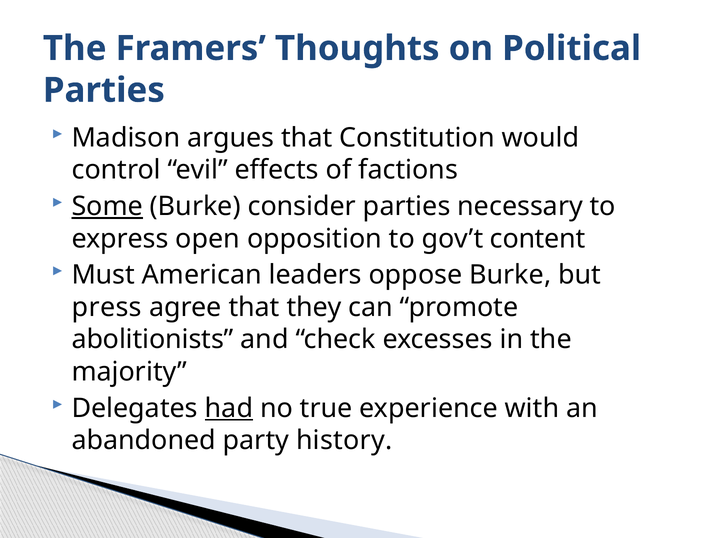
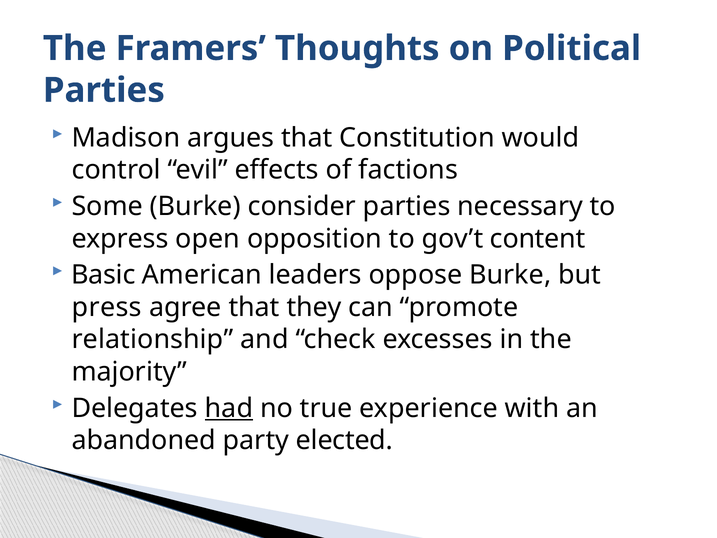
Some underline: present -> none
Must: Must -> Basic
abolitionists: abolitionists -> relationship
history: history -> elected
